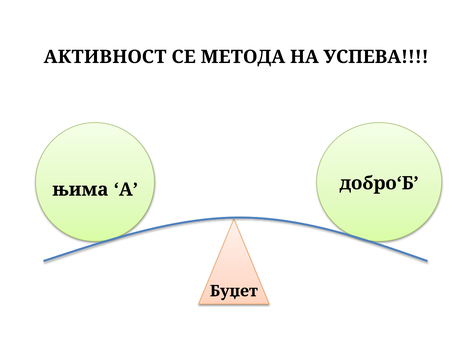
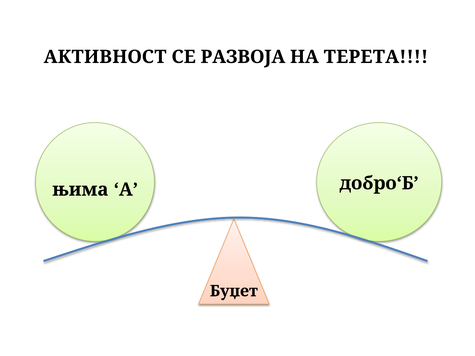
МЕТОДА: МЕТОДА -> РАЗВОЈА
УСПЕВА: УСПЕВА -> ТЕРЕТА
